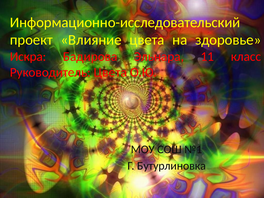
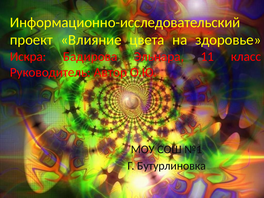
Руководитель Цвета: Цвета -> Автор
